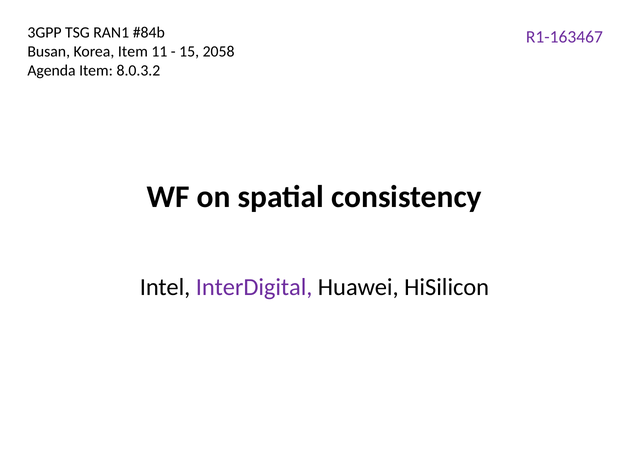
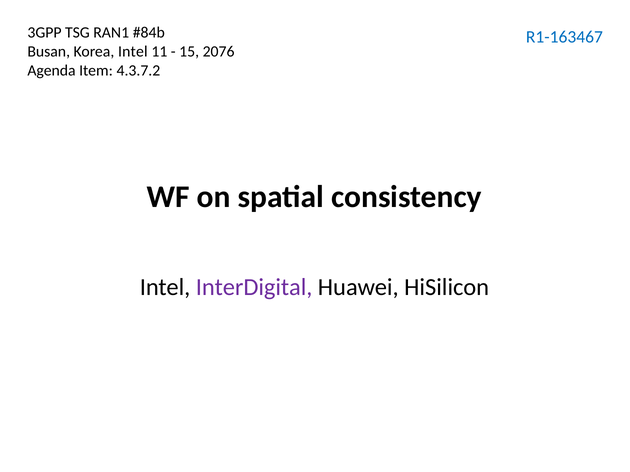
R1-163467 colour: purple -> blue
Korea Item: Item -> Intel
2058: 2058 -> 2076
8.0.3.2: 8.0.3.2 -> 4.3.7.2
